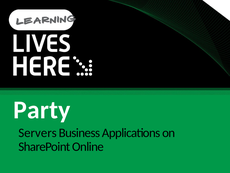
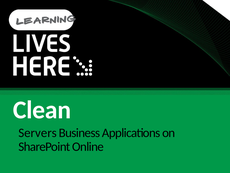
Party: Party -> Clean
